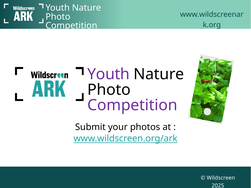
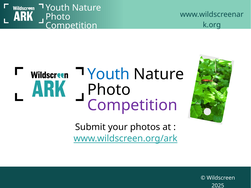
Youth at (109, 74) colour: purple -> blue
